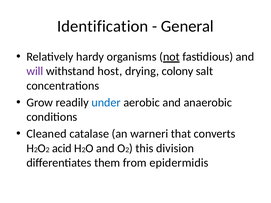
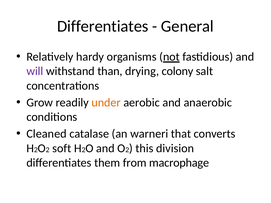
Identification at (103, 26): Identification -> Differentiates
host: host -> than
under colour: blue -> orange
acid: acid -> soft
epidermidis: epidermidis -> macrophage
